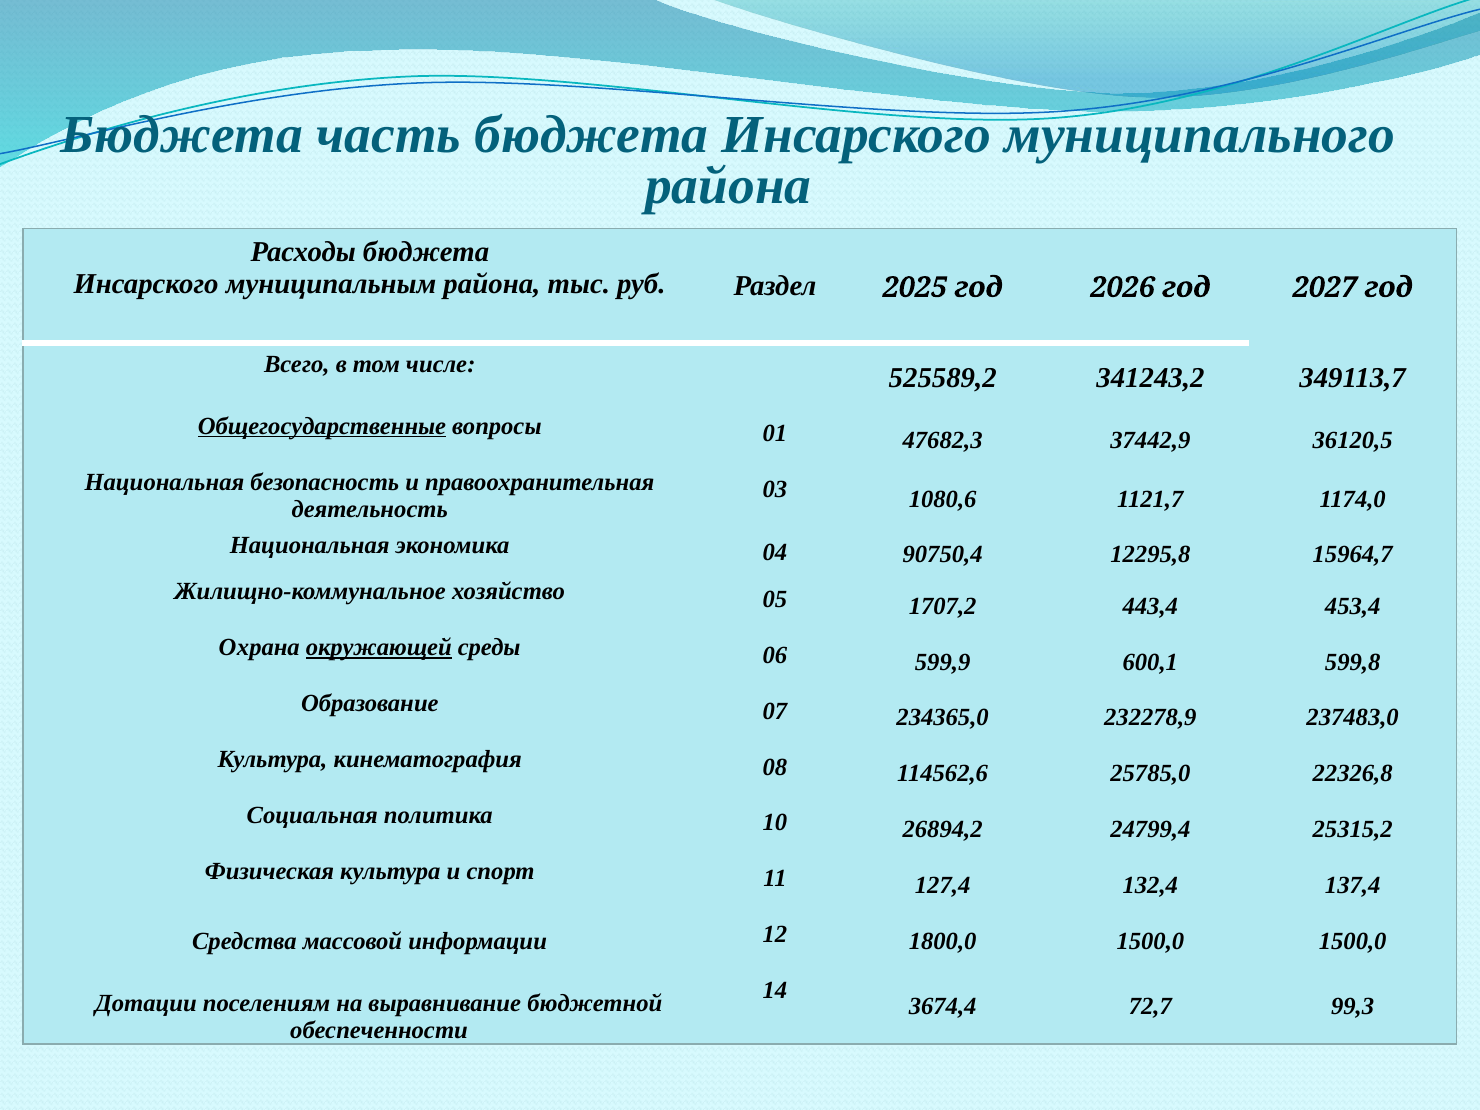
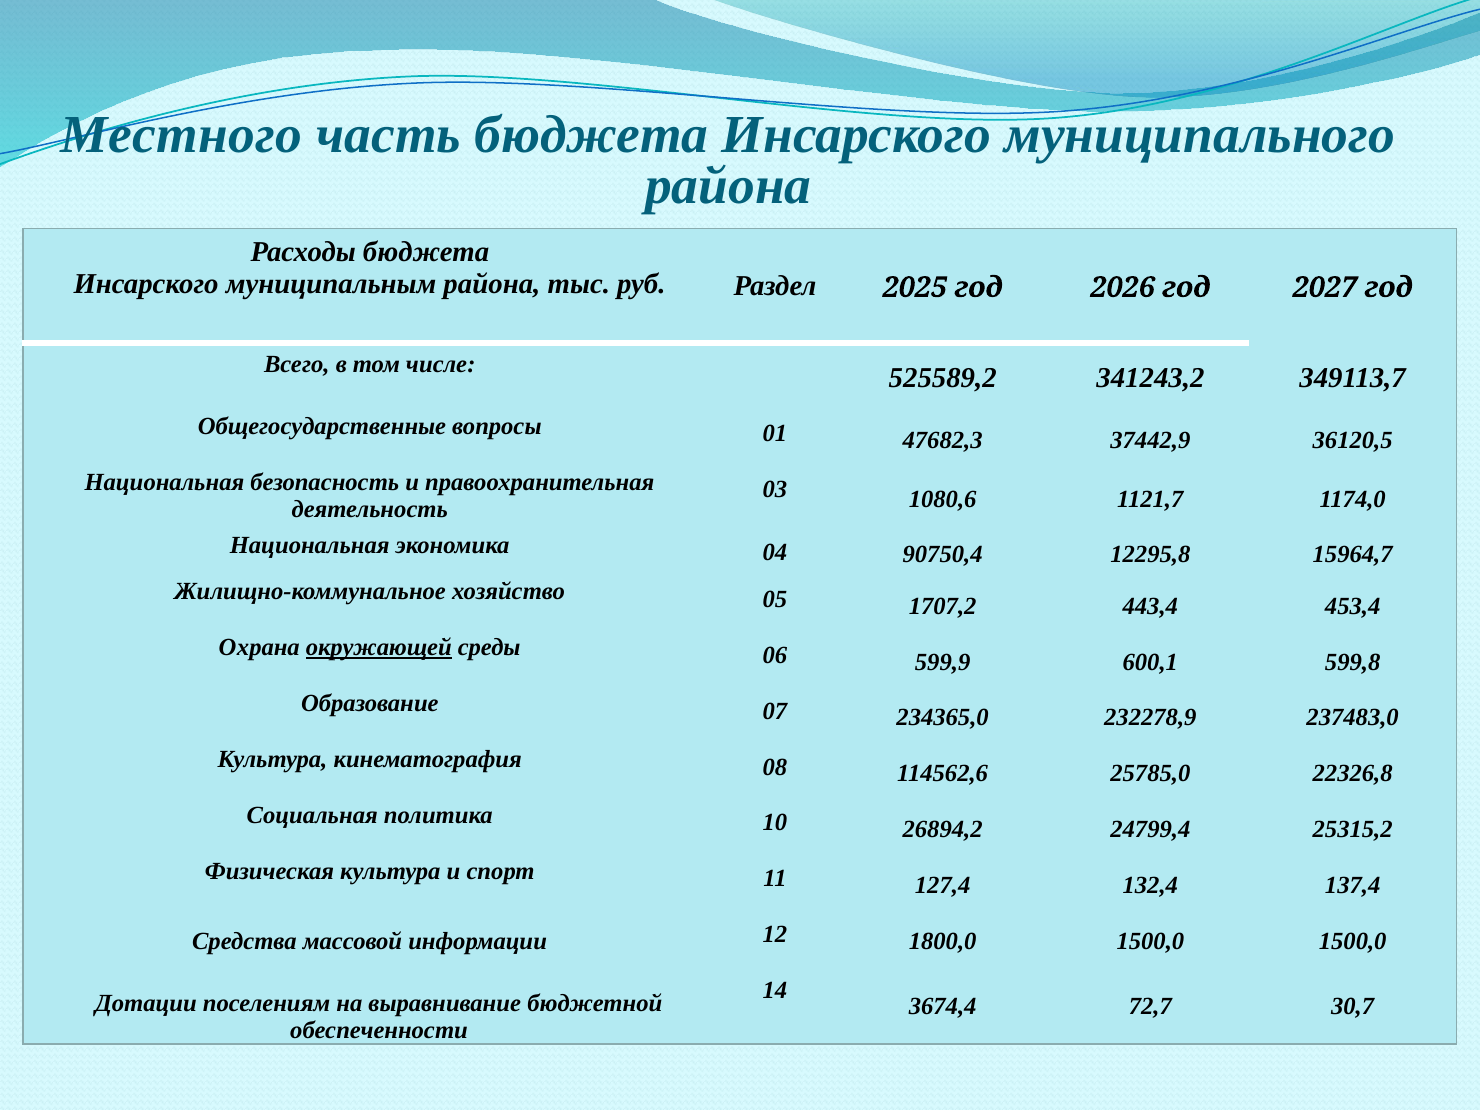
Бюджета at (182, 135): Бюджета -> Местного
Общегосударственные underline: present -> none
99,3: 99,3 -> 30,7
